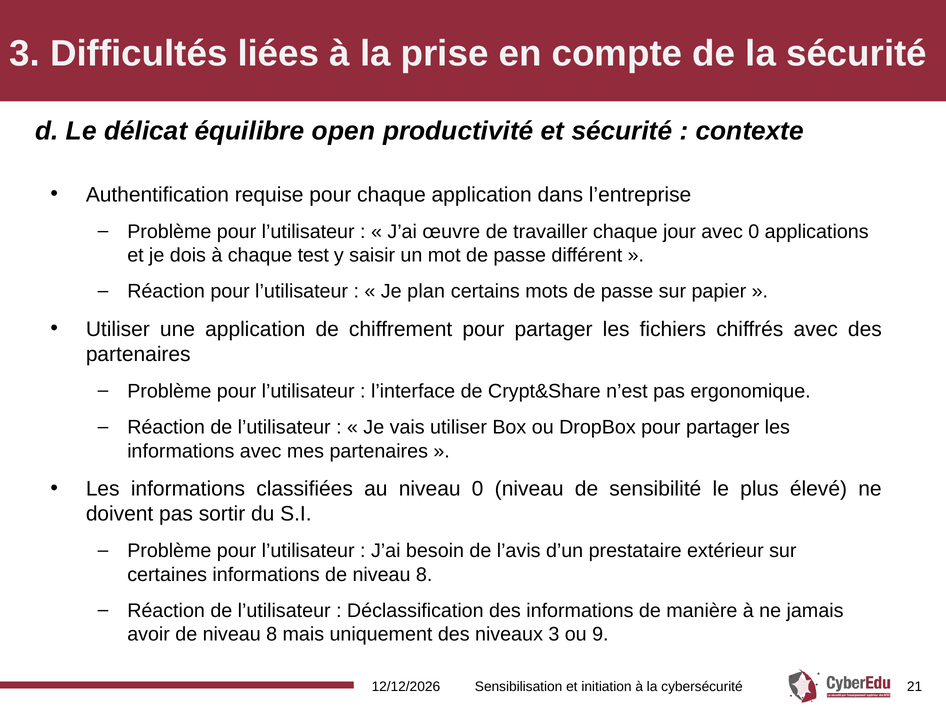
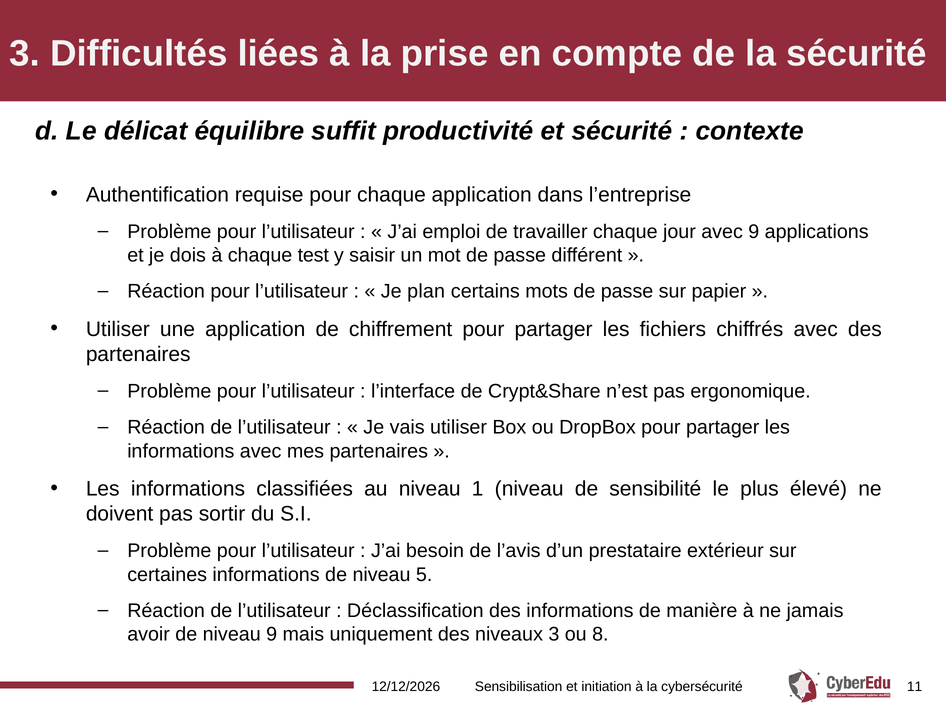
open: open -> suffit
œuvre: œuvre -> emploi
avec 0: 0 -> 9
niveau 0: 0 -> 1
informations de niveau 8: 8 -> 5
avoir de niveau 8: 8 -> 9
9: 9 -> 8
21: 21 -> 11
